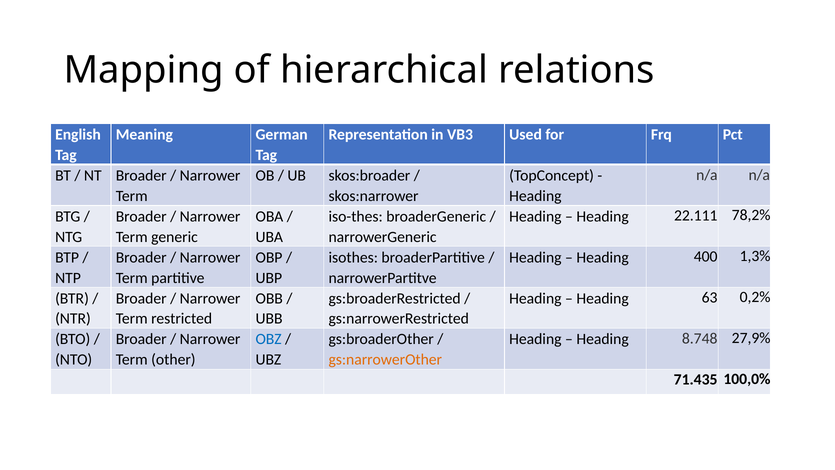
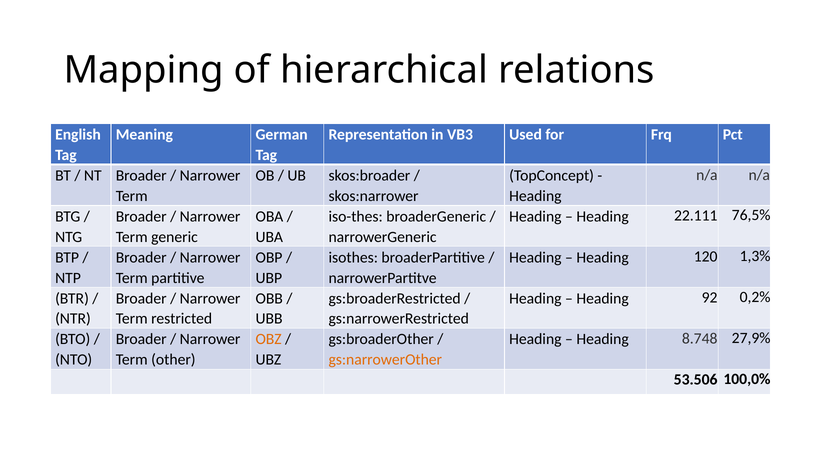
78,2%: 78,2% -> 76,5%
400: 400 -> 120
63: 63 -> 92
OBZ colour: blue -> orange
71.435: 71.435 -> 53.506
